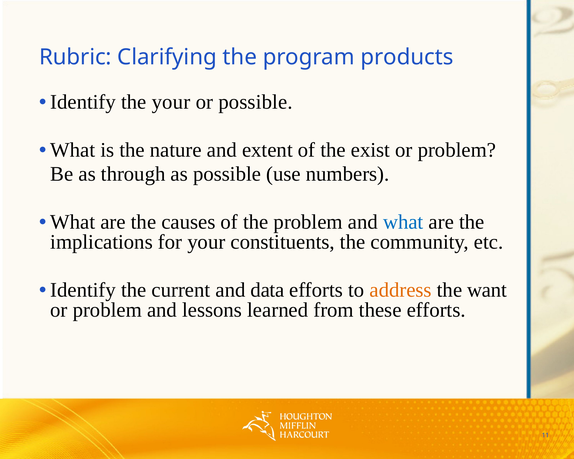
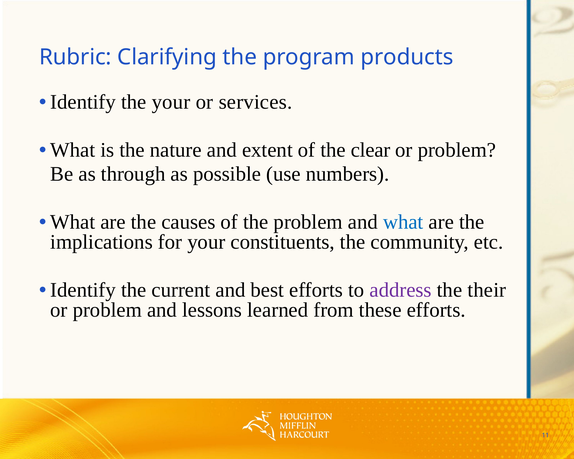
or possible: possible -> services
exist: exist -> clear
data: data -> best
address colour: orange -> purple
want: want -> their
